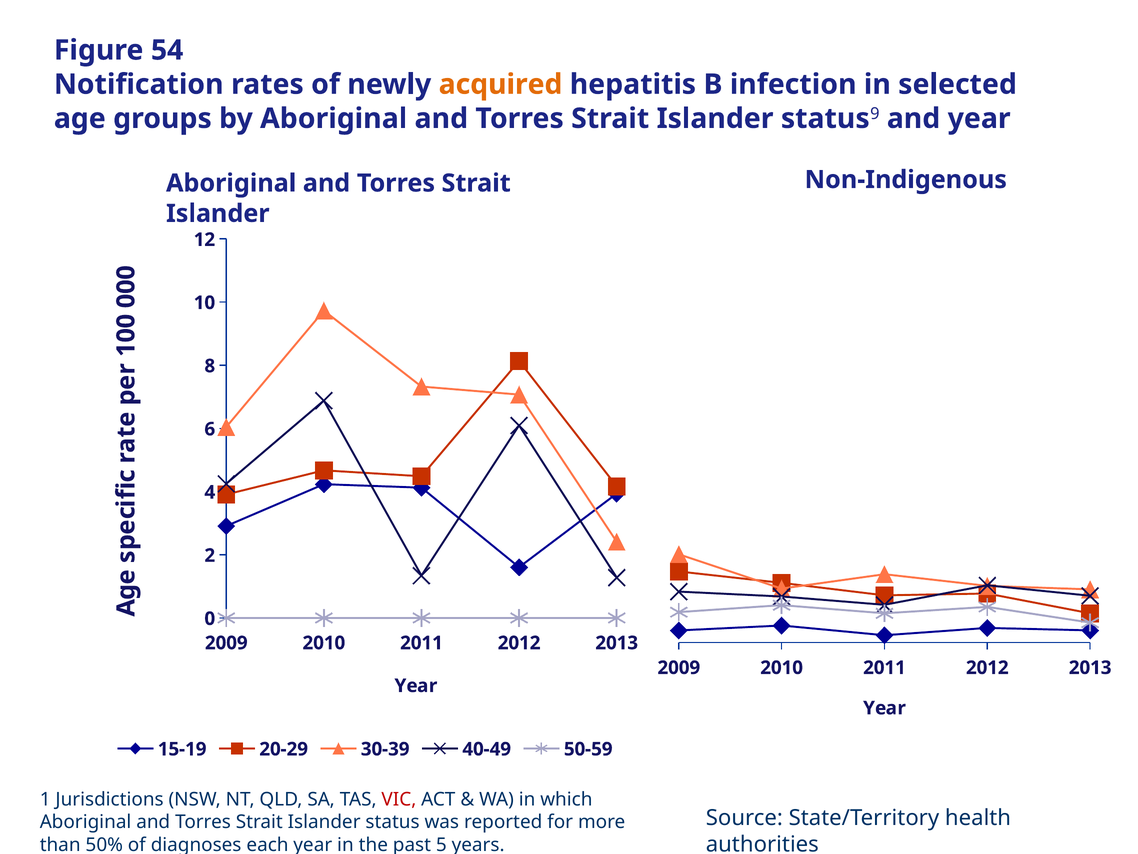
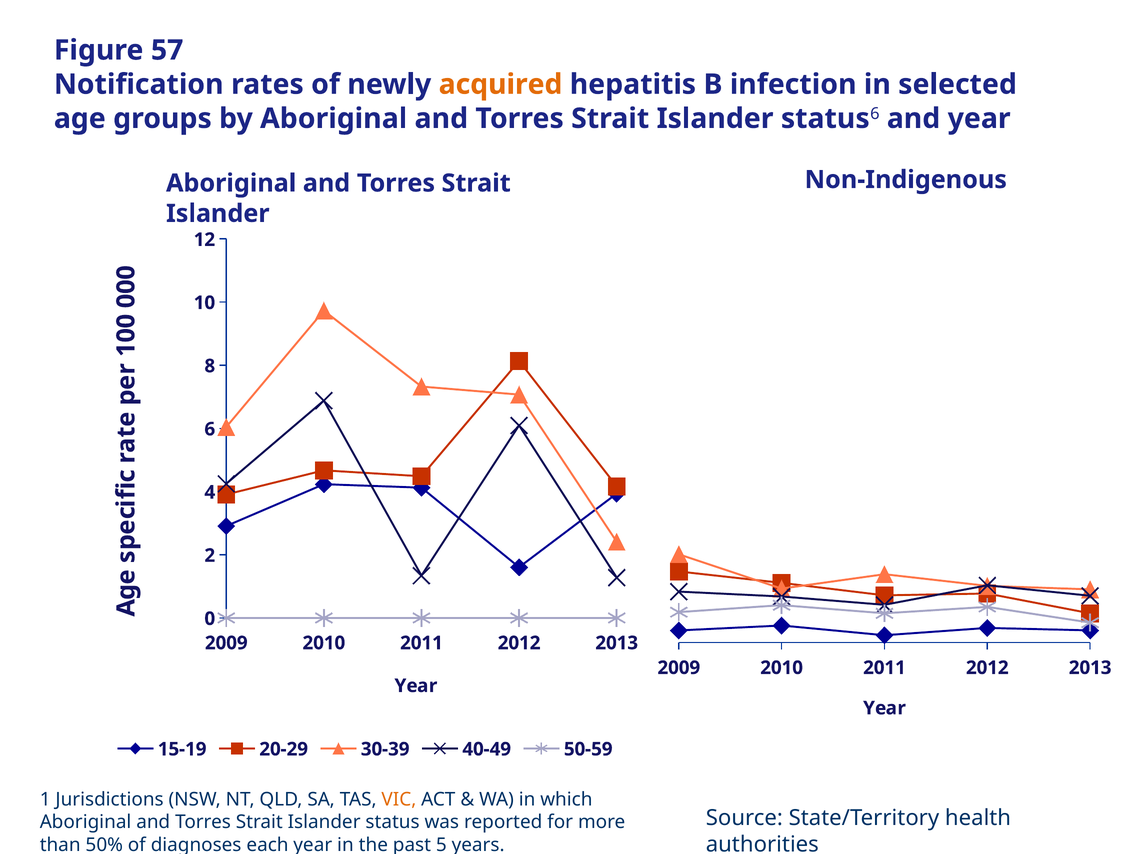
54: 54 -> 57
status 9: 9 -> 6
VIC colour: red -> orange
